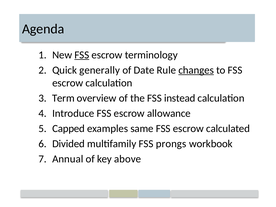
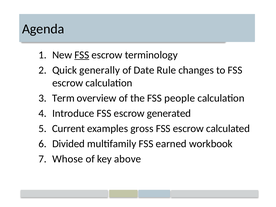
changes underline: present -> none
instead: instead -> people
allowance: allowance -> generated
Capped: Capped -> Current
same: same -> gross
prongs: prongs -> earned
Annual: Annual -> Whose
